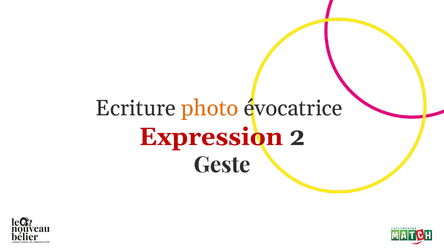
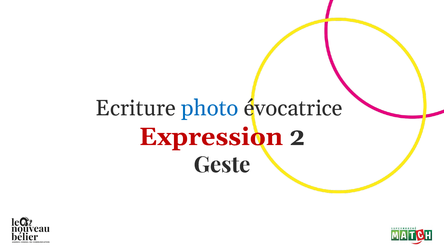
photo colour: orange -> blue
